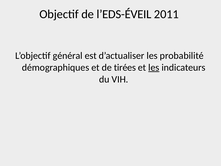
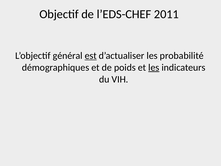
l’EDS-ÉVEIL: l’EDS-ÉVEIL -> l’EDS-CHEF
est underline: none -> present
tirées: tirées -> poids
